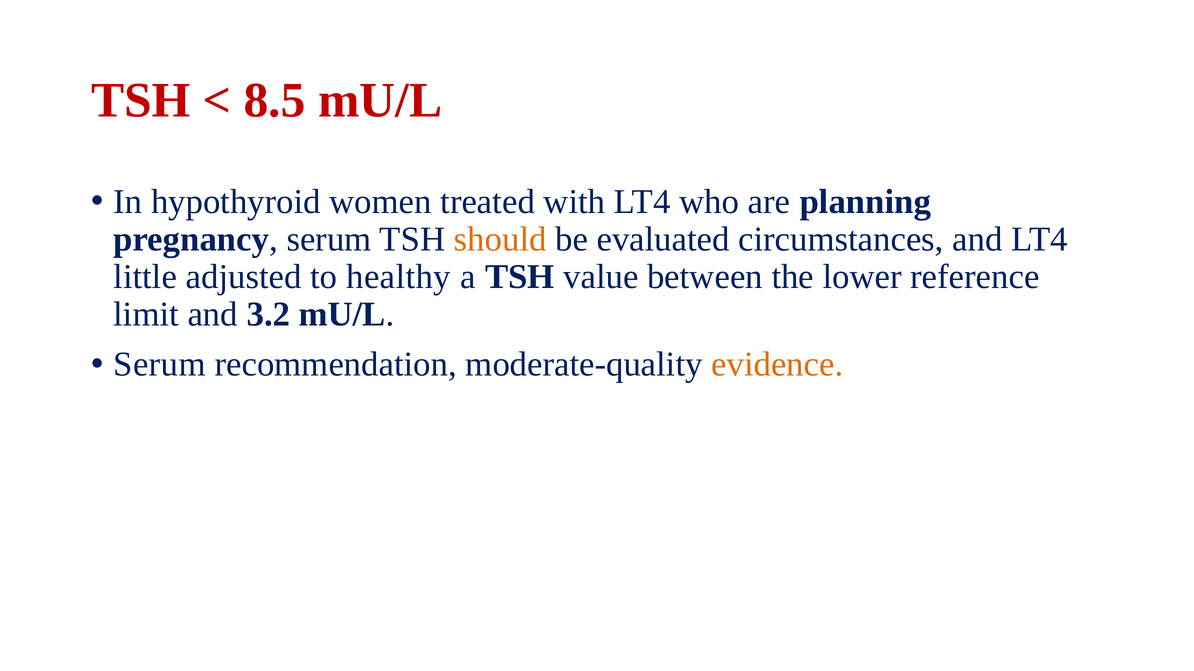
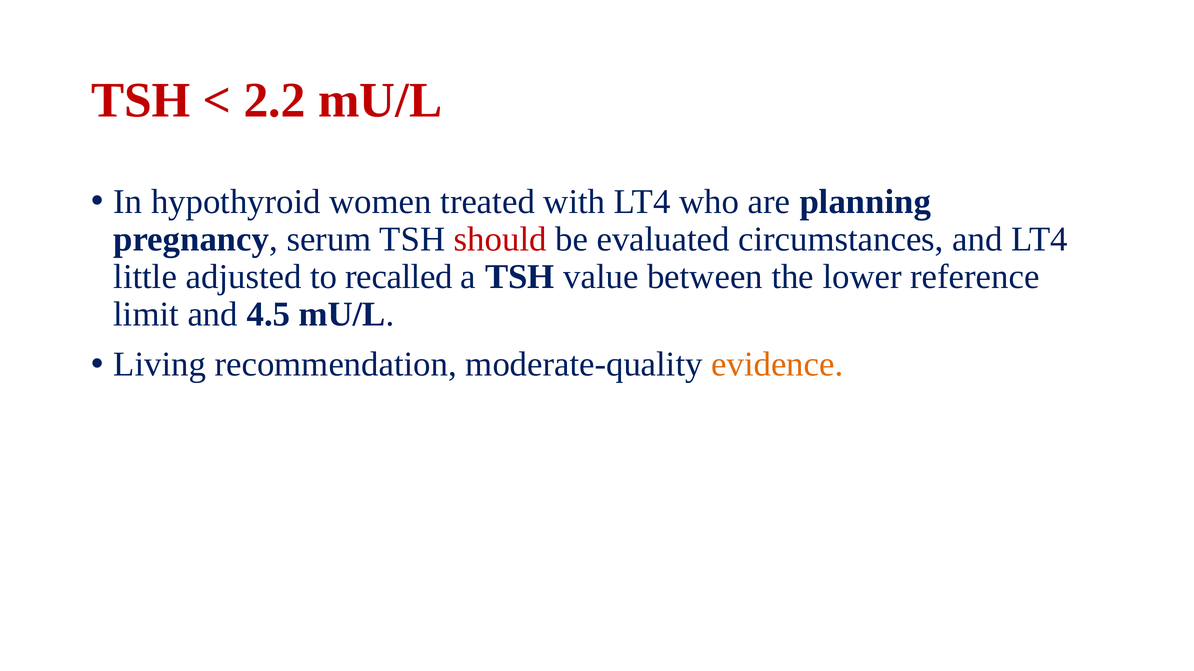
8.5: 8.5 -> 2.2
should colour: orange -> red
healthy: healthy -> recalled
3.2: 3.2 -> 4.5
Serum at (160, 365): Serum -> Living
